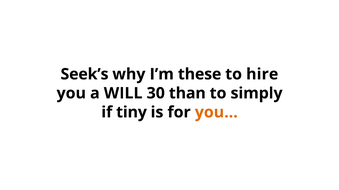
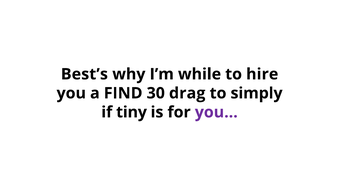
Seek’s: Seek’s -> Best’s
these: these -> while
WILL: WILL -> FIND
than: than -> drag
you… colour: orange -> purple
